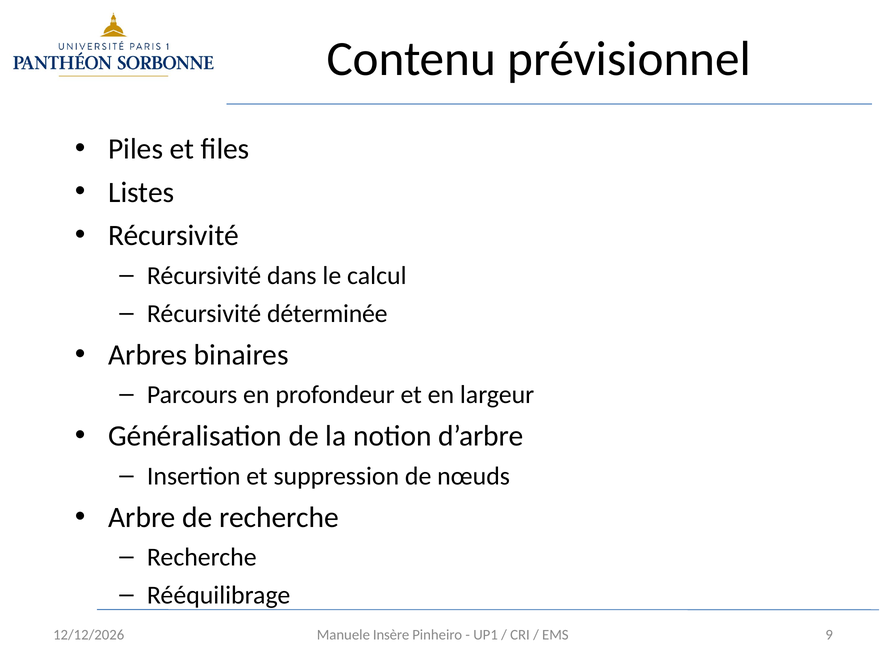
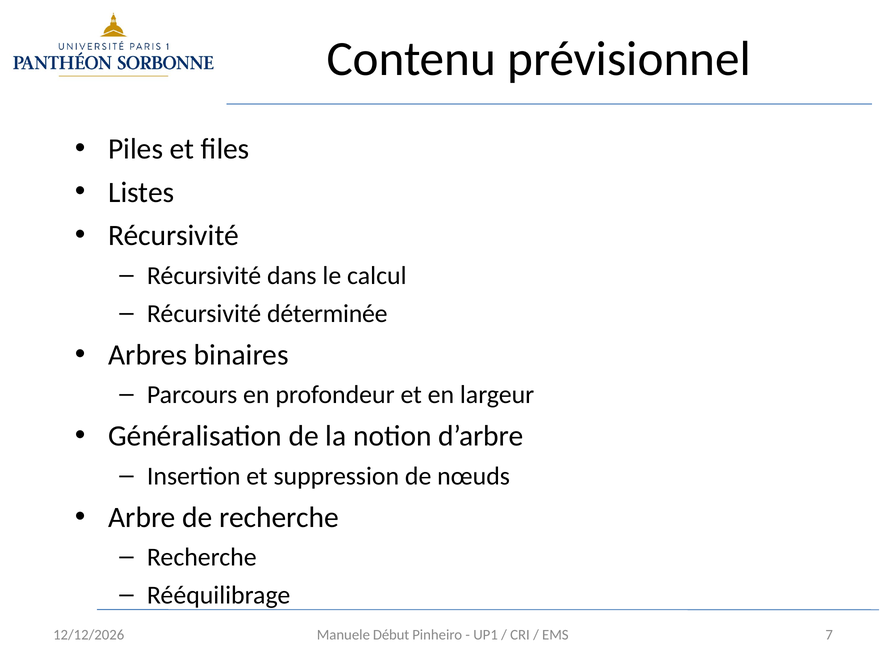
Insère: Insère -> Début
9: 9 -> 7
